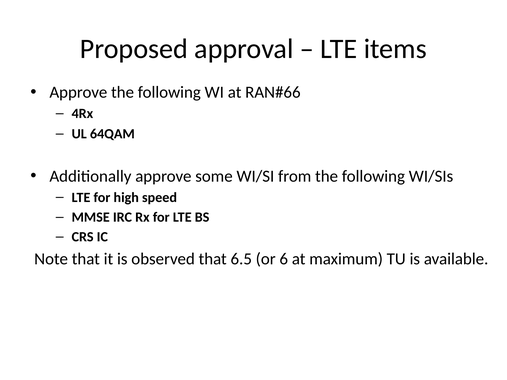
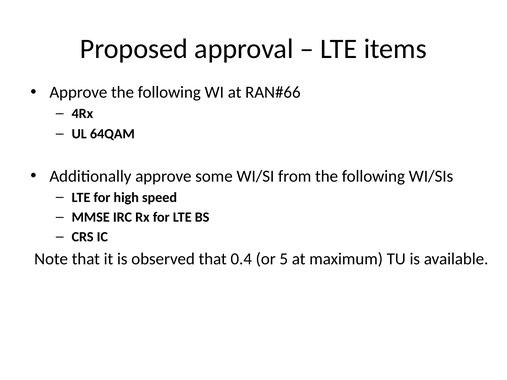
6.5: 6.5 -> 0.4
6: 6 -> 5
